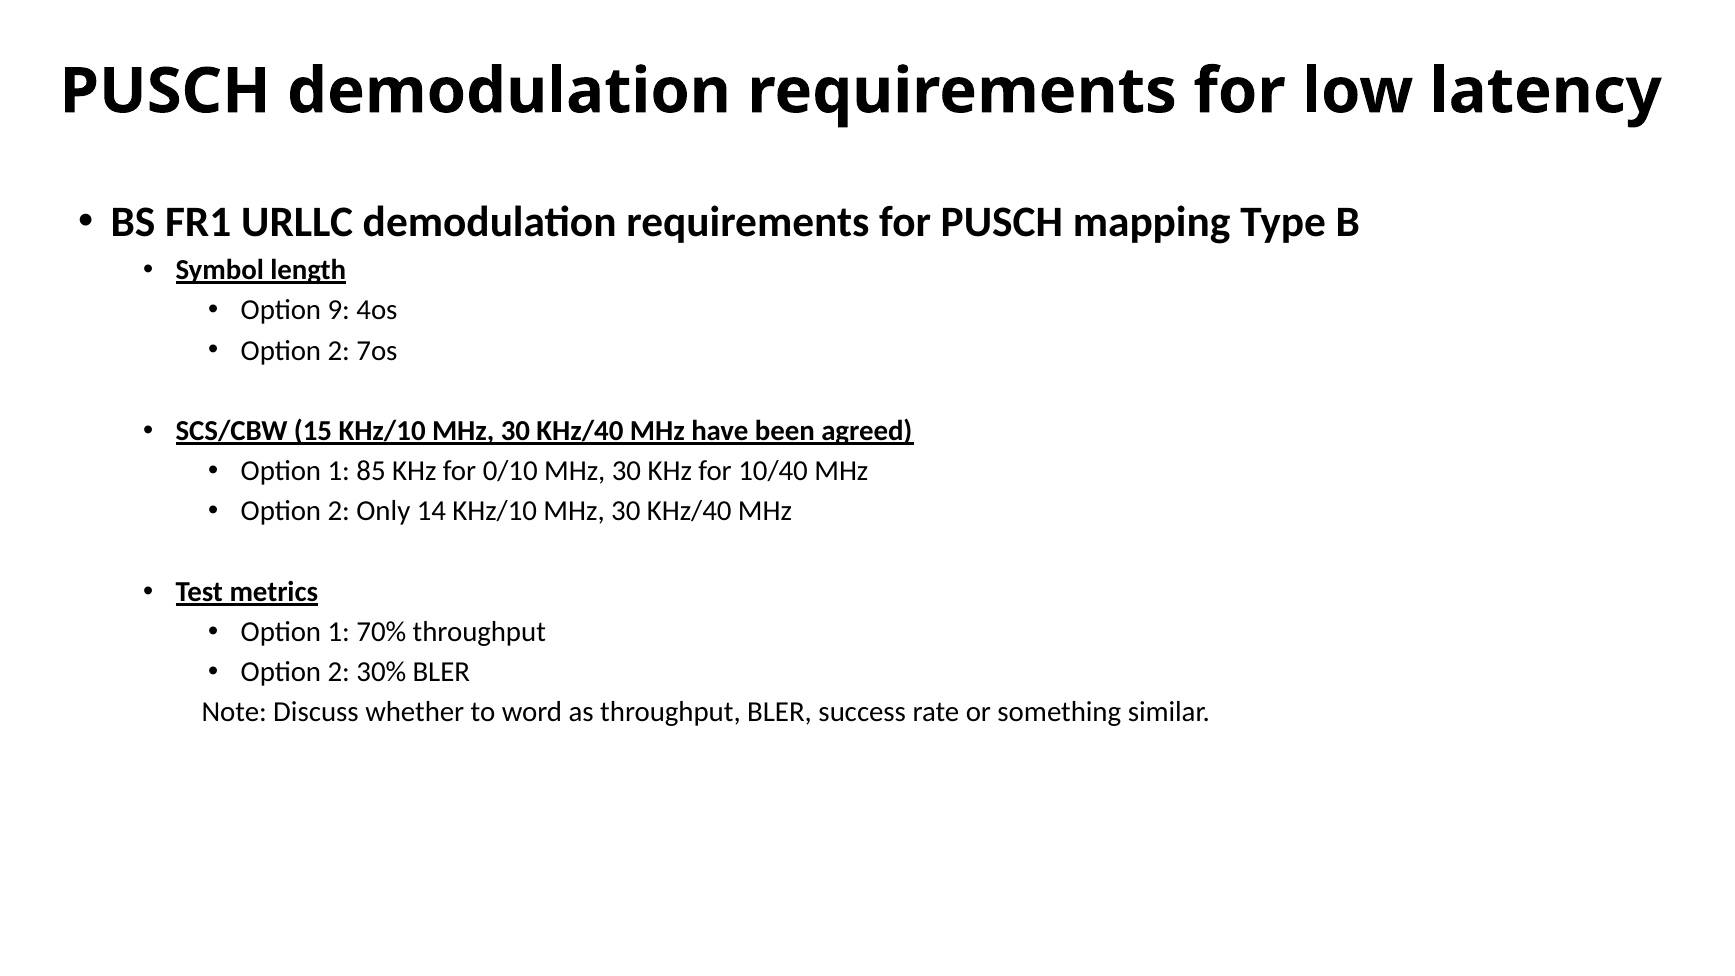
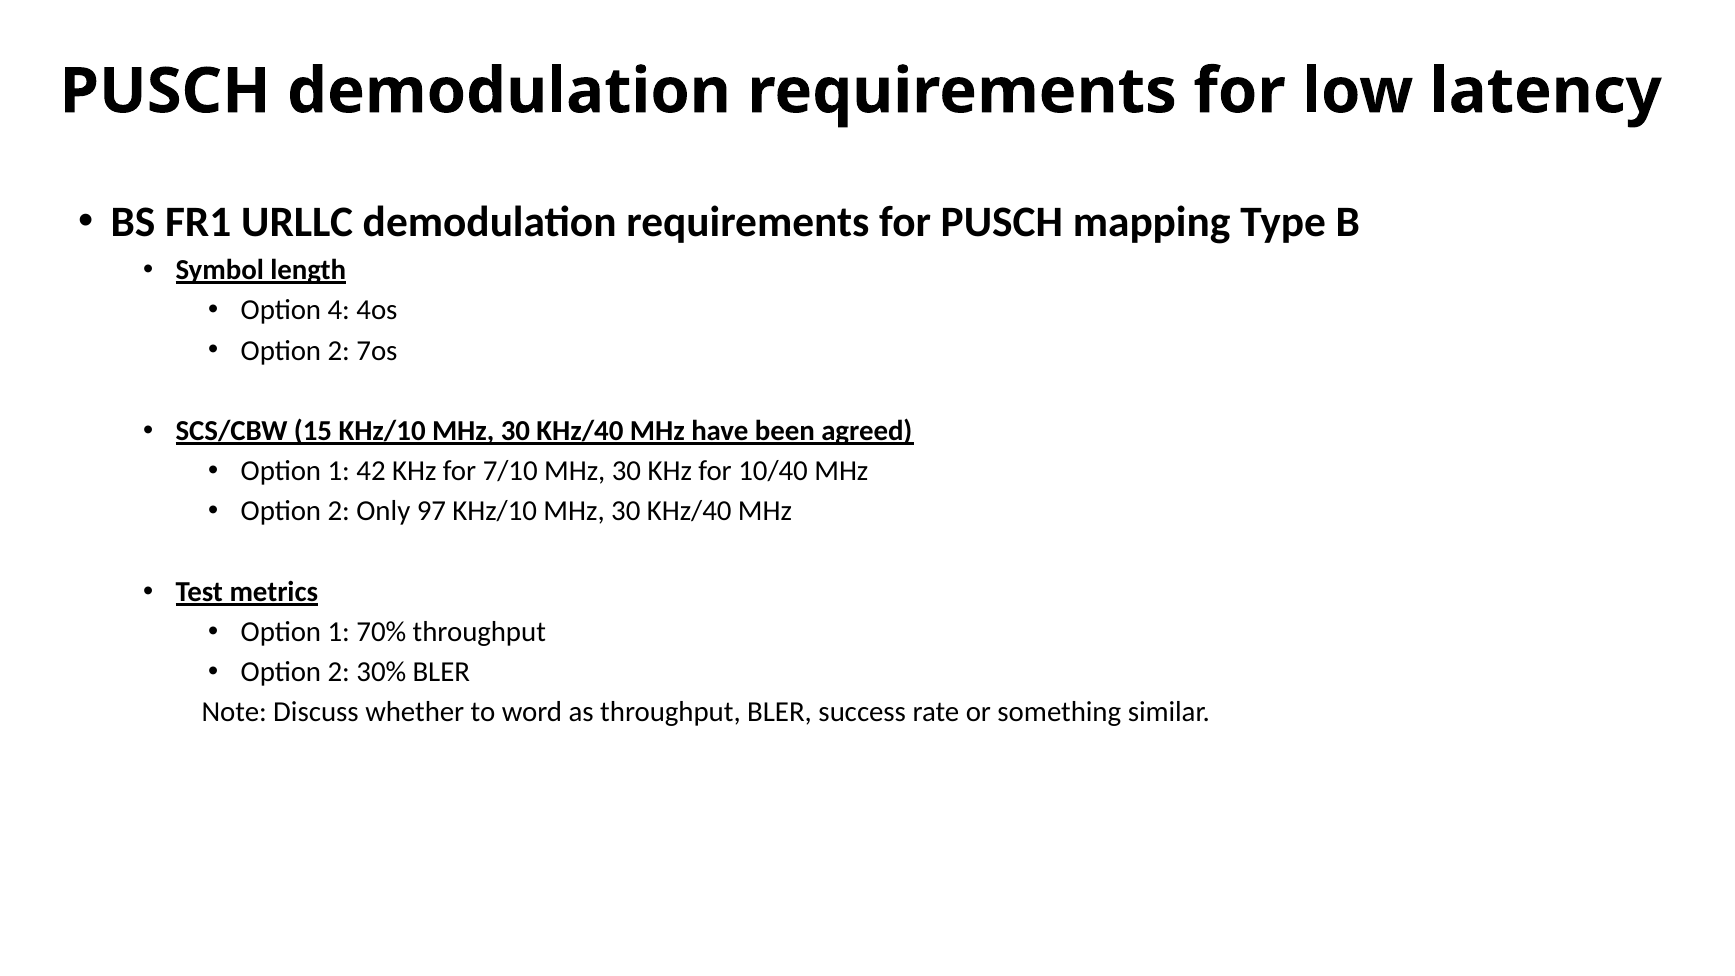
9: 9 -> 4
85: 85 -> 42
0/10: 0/10 -> 7/10
14: 14 -> 97
